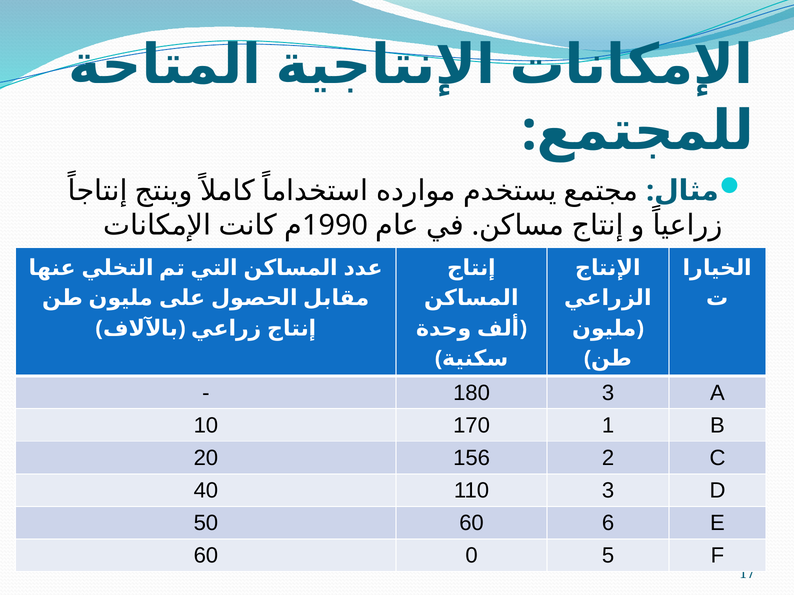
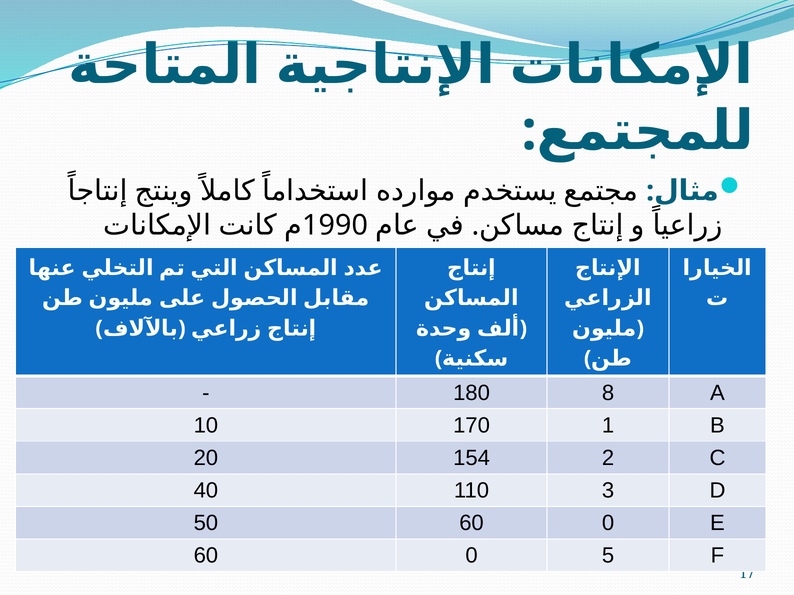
180 3: 3 -> 8
156: 156 -> 154
50 60 6: 6 -> 0
